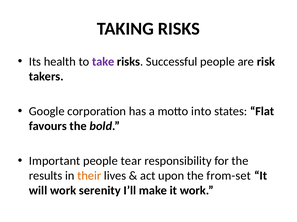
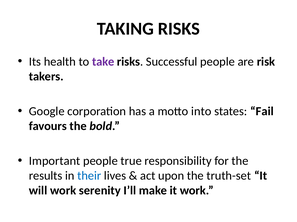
Flat: Flat -> Fail
tear: tear -> true
their colour: orange -> blue
from-set: from-set -> truth-set
